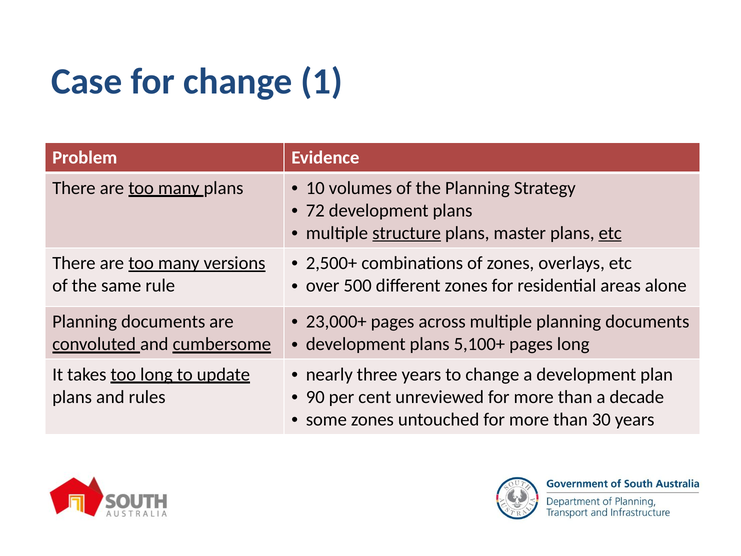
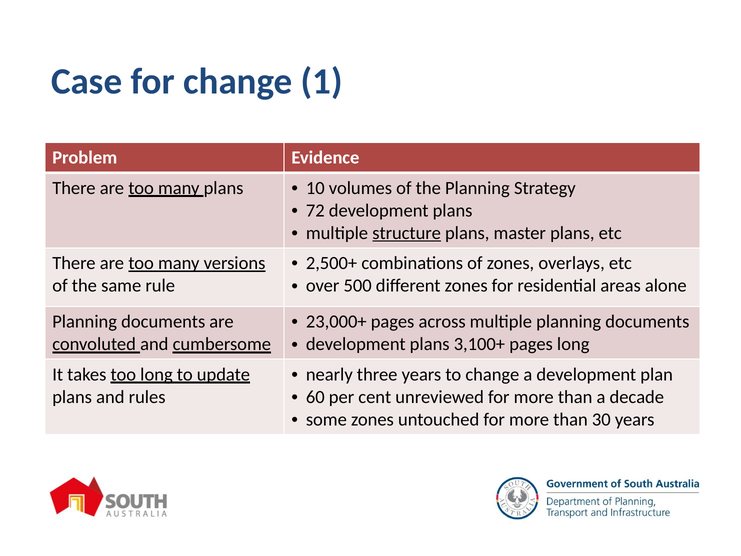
etc at (610, 233) underline: present -> none
5,100+: 5,100+ -> 3,100+
90: 90 -> 60
